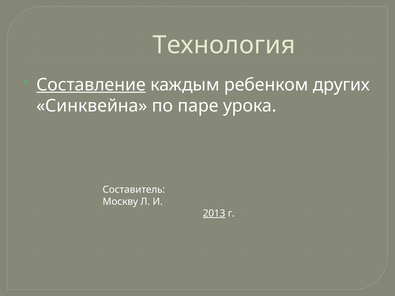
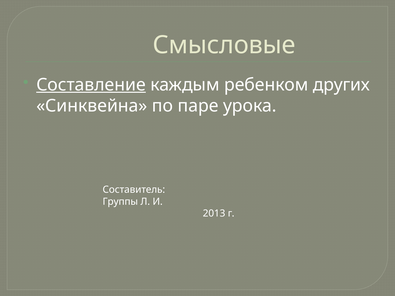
Технология: Технология -> Смысловые
Москву: Москву -> Группы
2013 underline: present -> none
